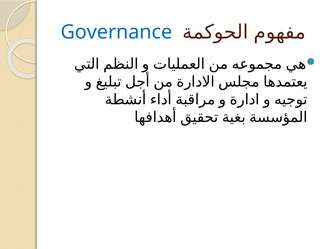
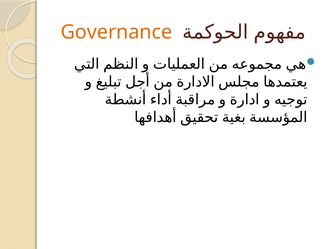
Governance colour: blue -> orange
